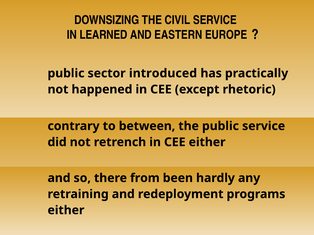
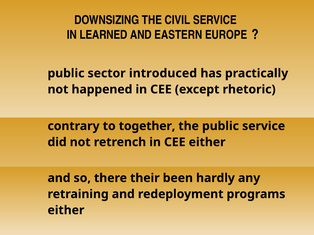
between: between -> together
from: from -> their
